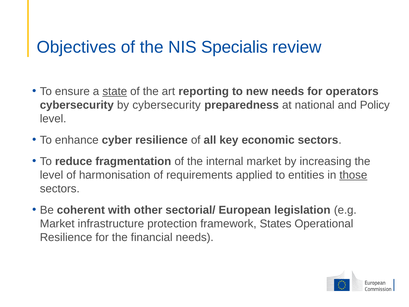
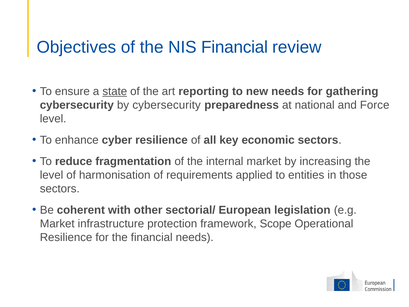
NIS Specialis: Specialis -> Financial
operators: operators -> gathering
Policy: Policy -> Force
those underline: present -> none
States: States -> Scope
